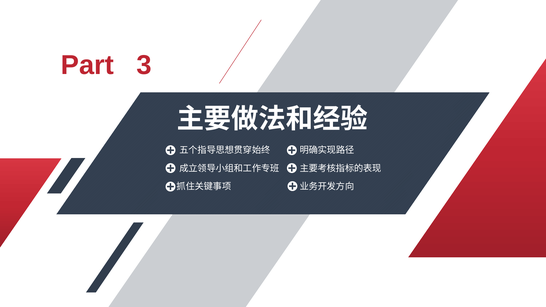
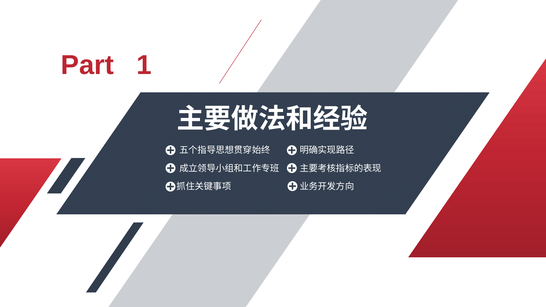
3: 3 -> 1
